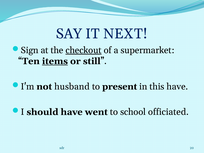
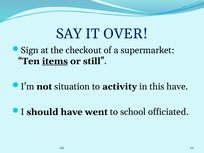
NEXT: NEXT -> OVER
checkout underline: present -> none
husband: husband -> situation
present: present -> activity
